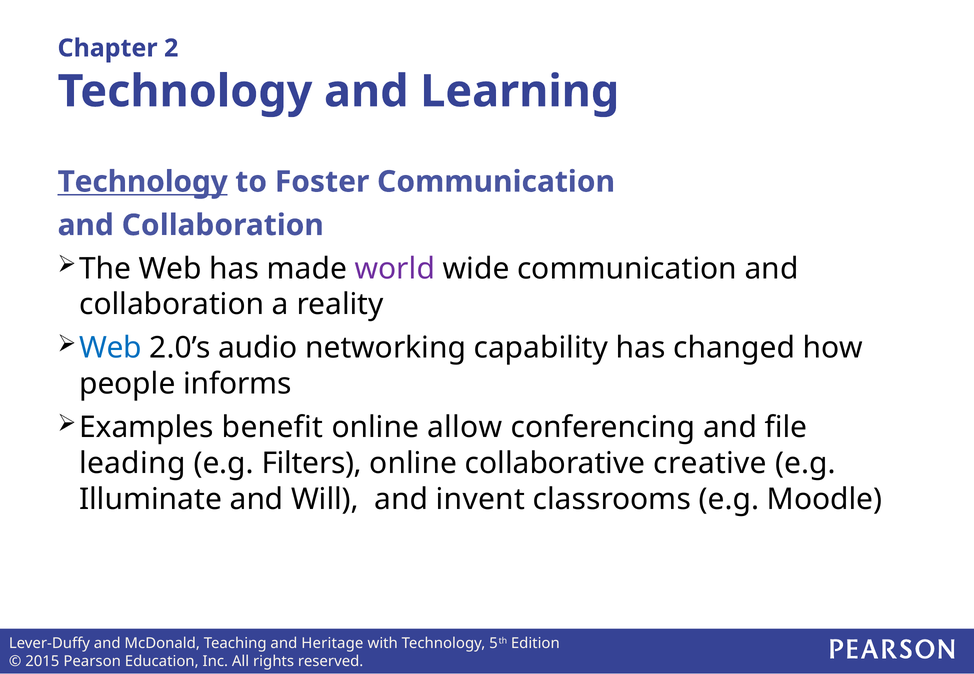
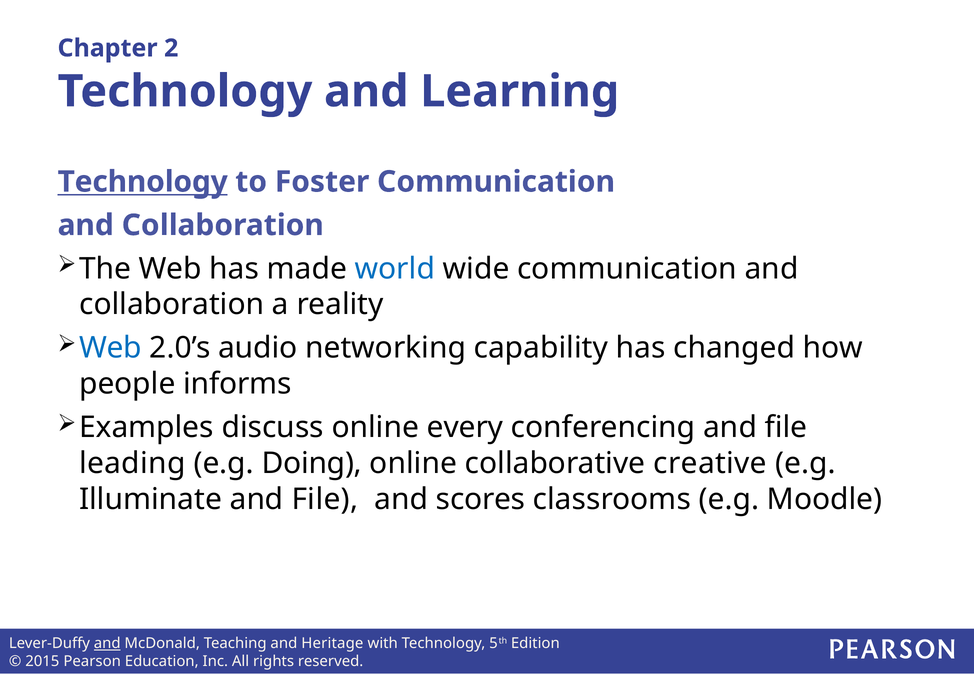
world colour: purple -> blue
benefit: benefit -> discuss
allow: allow -> every
Filters: Filters -> Doing
Illuminate and Will: Will -> File
invent: invent -> scores
and at (107, 644) underline: none -> present
